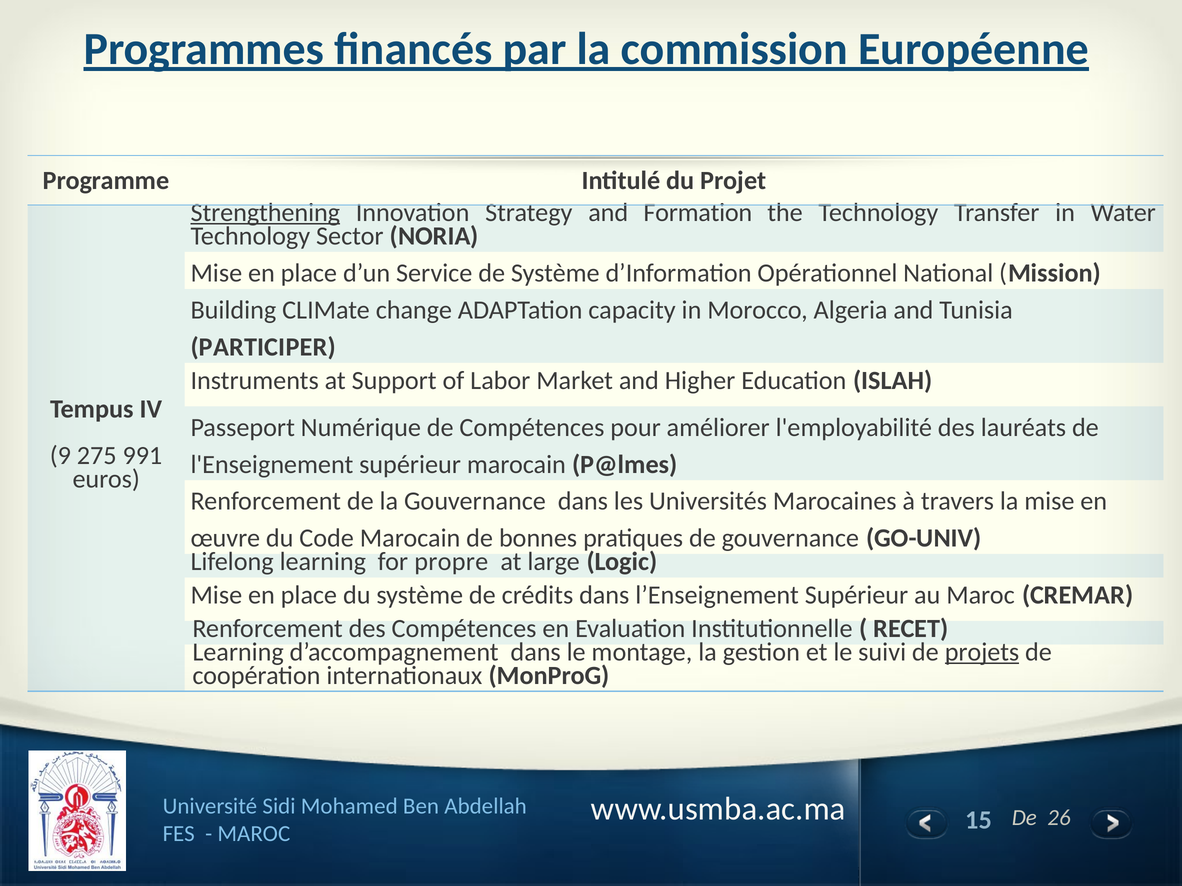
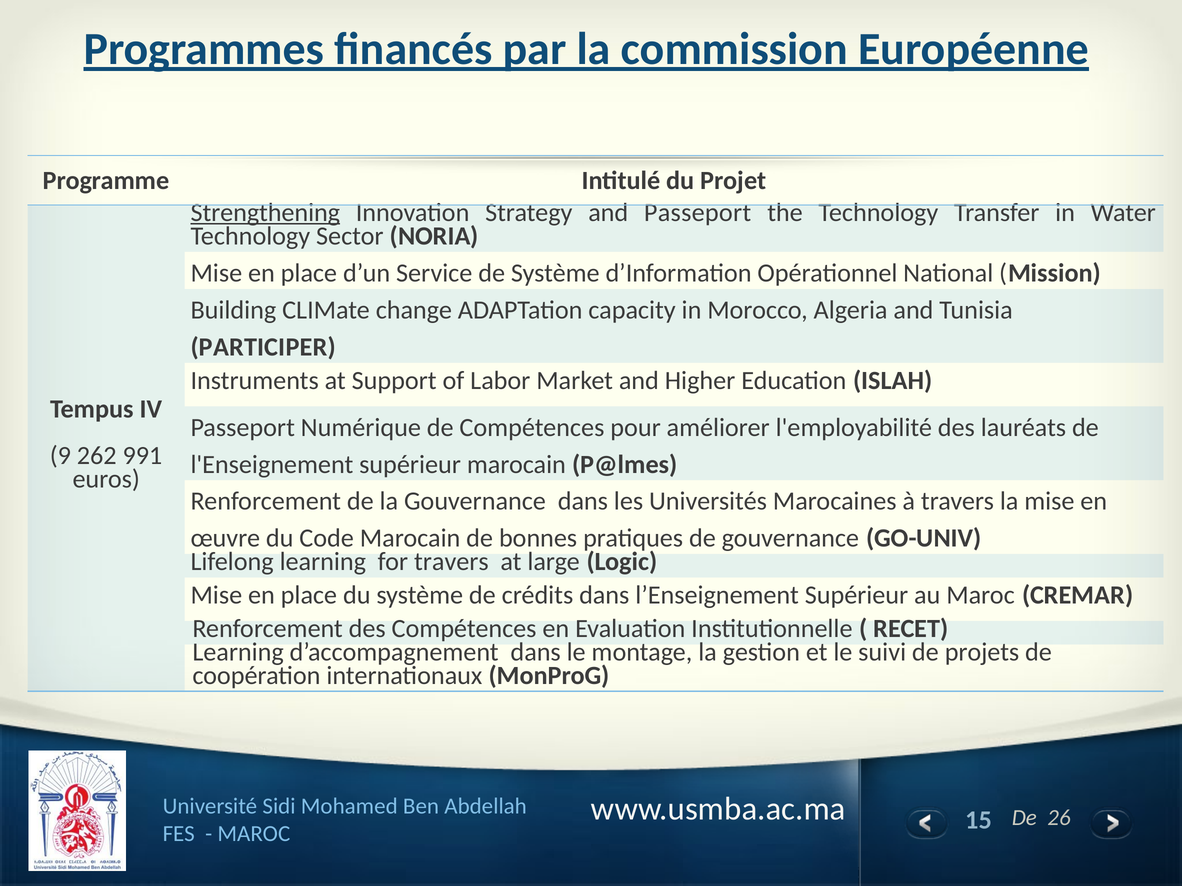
and Formation: Formation -> Passeport
275: 275 -> 262
for propre: propre -> travers
projets underline: present -> none
